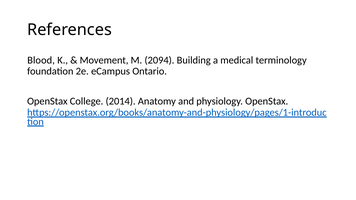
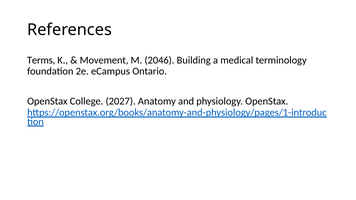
Blood: Blood -> Terms
2094: 2094 -> 2046
2014: 2014 -> 2027
